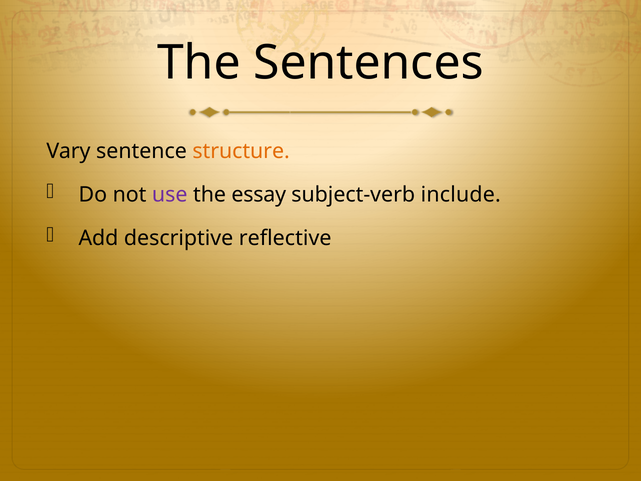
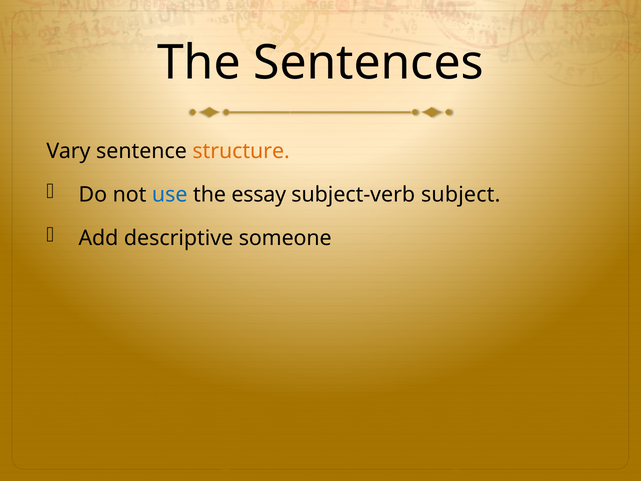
use colour: purple -> blue
include: include -> subject
reflective: reflective -> someone
